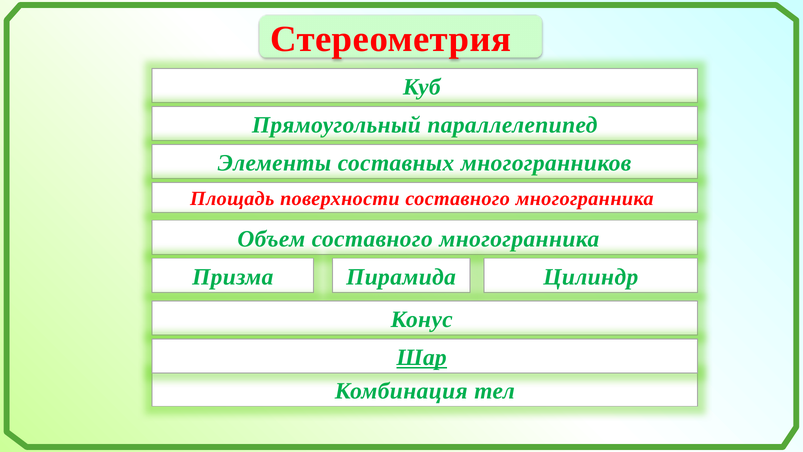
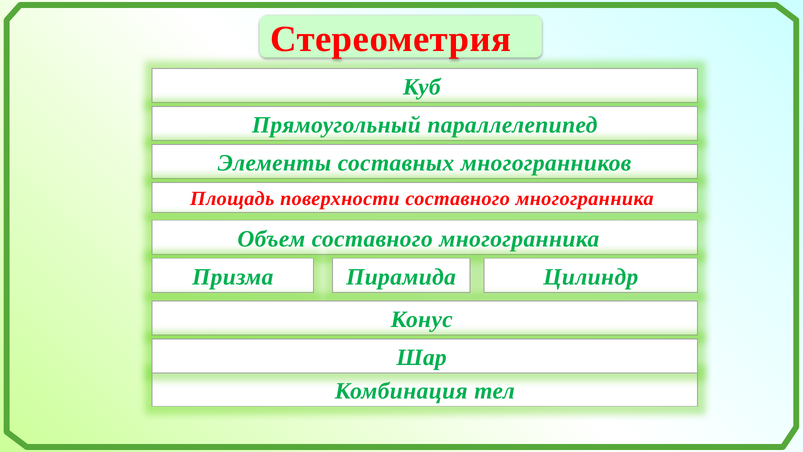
Шар underline: present -> none
